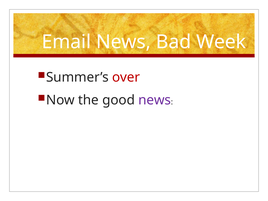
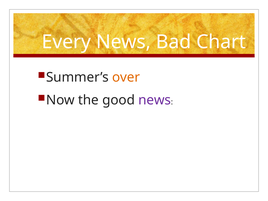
Email: Email -> Every
Week: Week -> Chart
over colour: red -> orange
